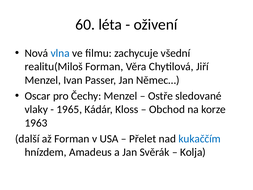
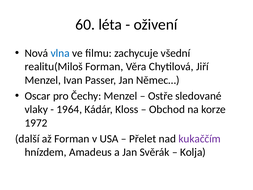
1965: 1965 -> 1964
1963: 1963 -> 1972
kukaččím colour: blue -> purple
